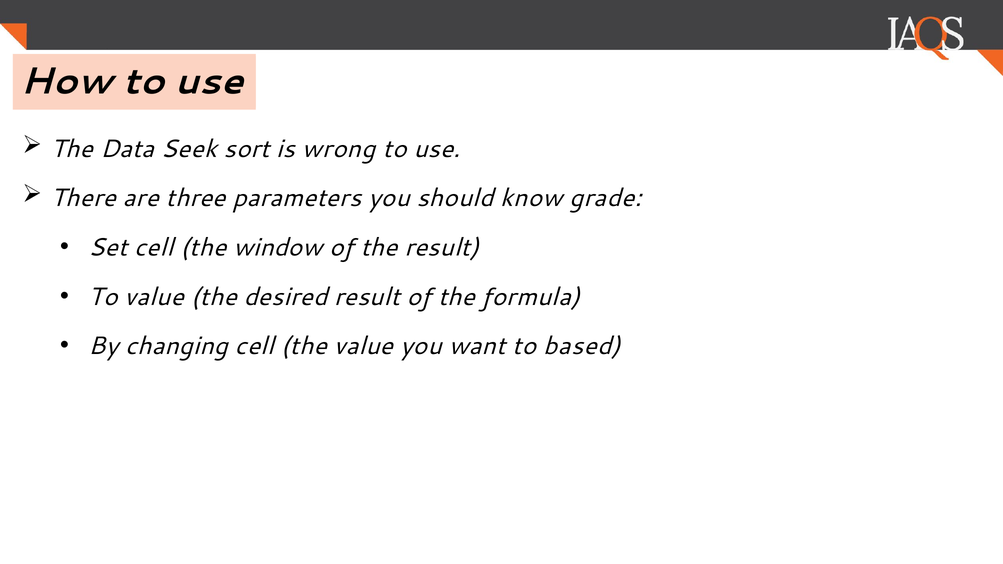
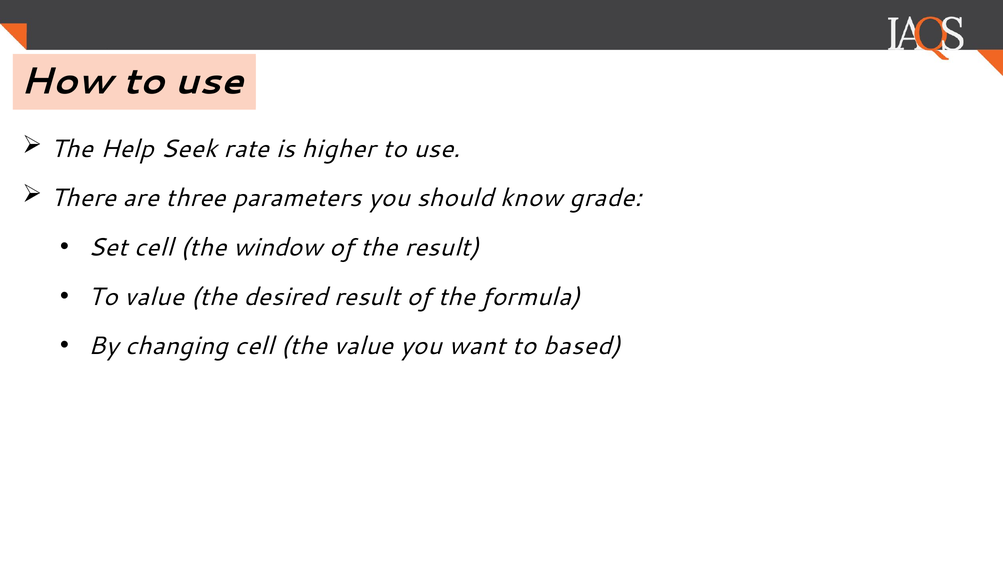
Data: Data -> Help
sort: sort -> rate
wrong: wrong -> higher
